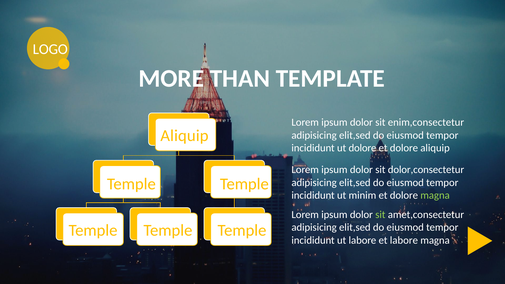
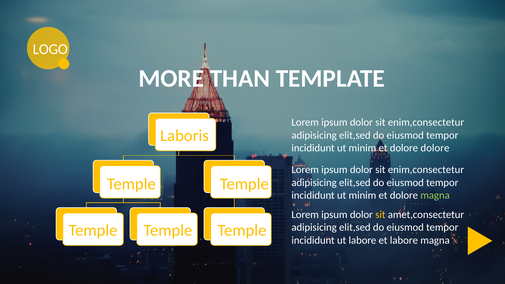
Aliquip at (184, 136): Aliquip -> Laboris
dolore at (362, 148): dolore -> minim
dolore aliquip: aliquip -> dolore
dolor,consectetur at (426, 170): dolor,consectetur -> enim,consectetur
sit at (380, 215) colour: light green -> yellow
